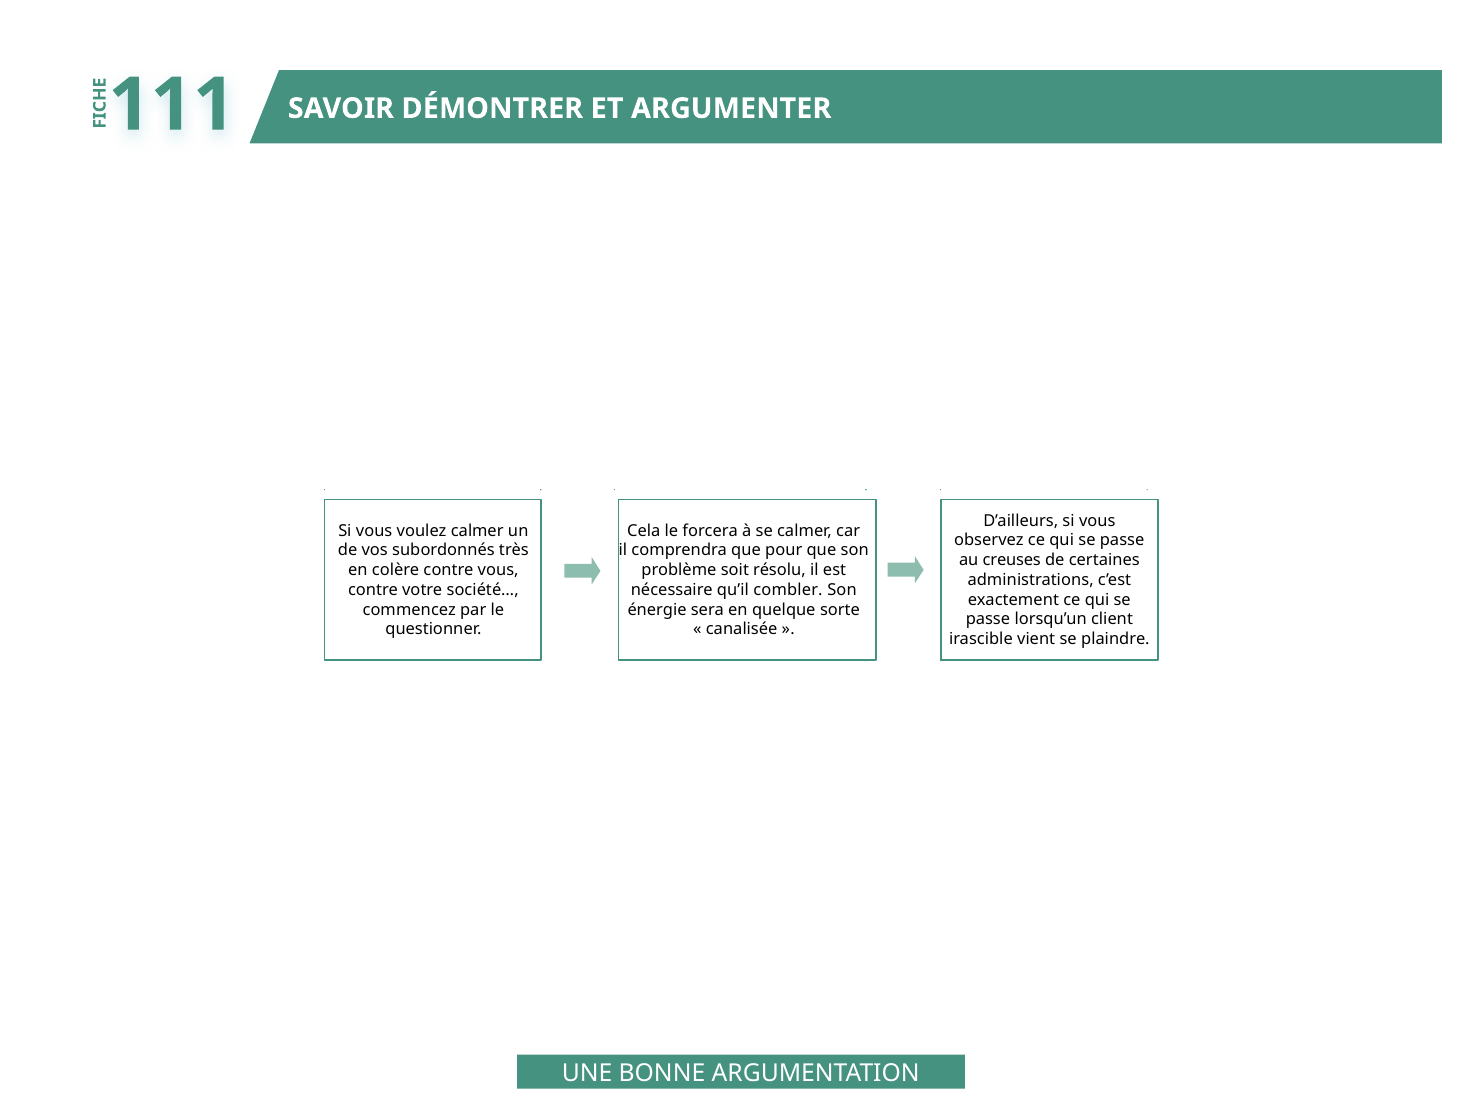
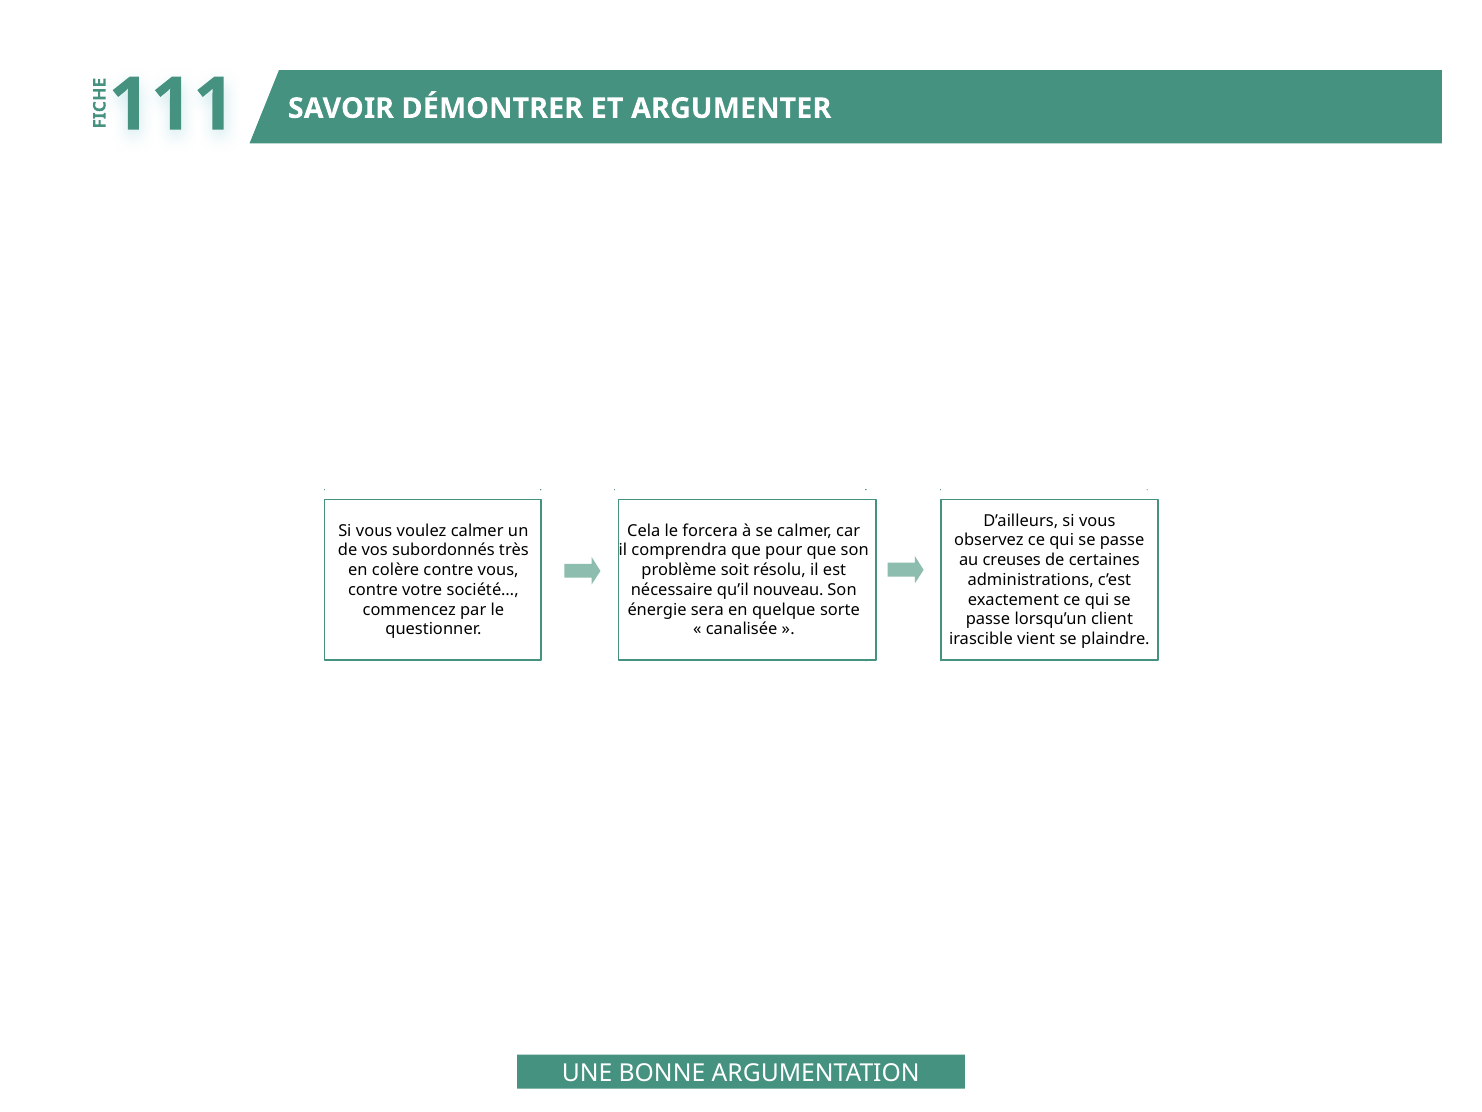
combler: combler -> nouveau
